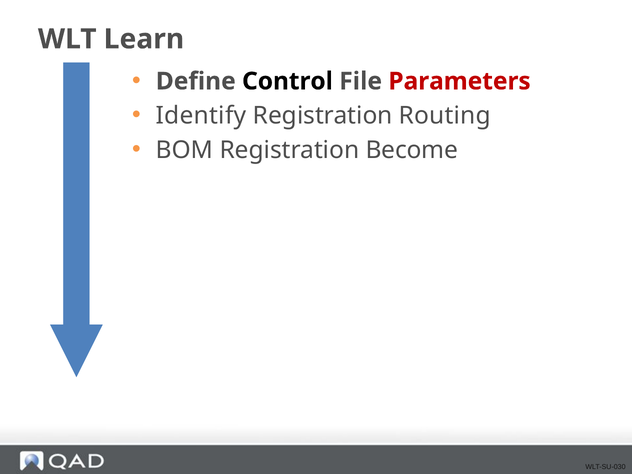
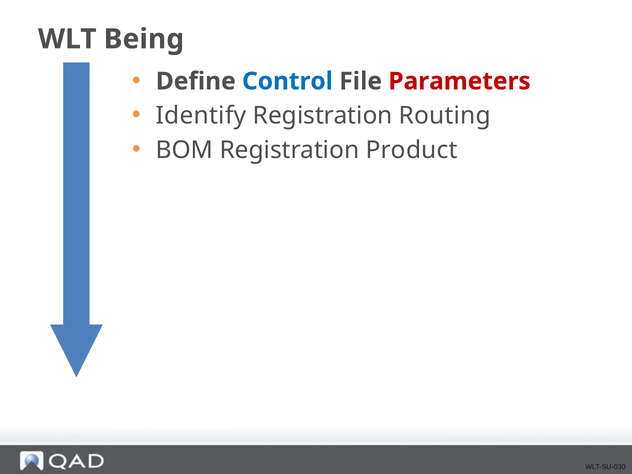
Learn: Learn -> Being
Control colour: black -> blue
Become: Become -> Product
